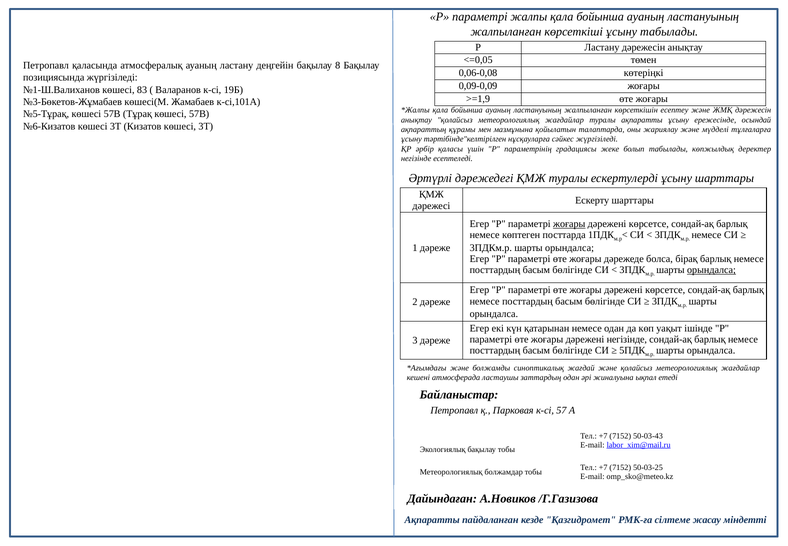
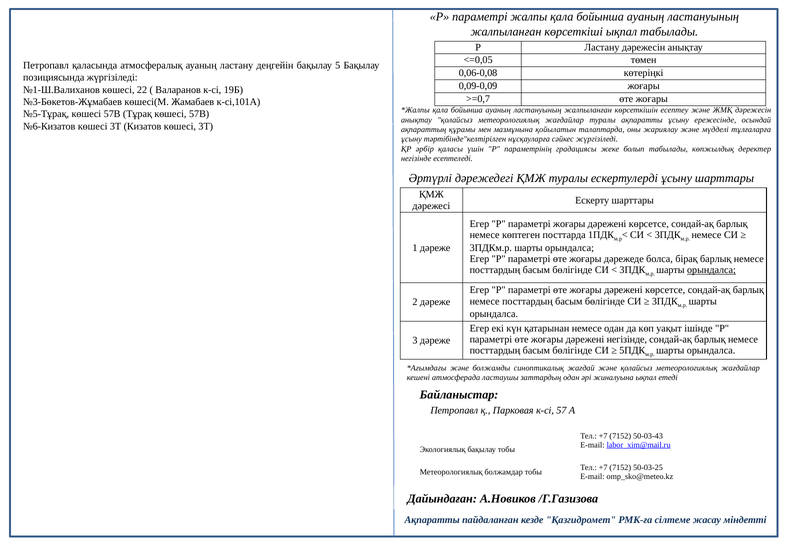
көрсеткіші ұсыну: ұсыну -> ықпал
8: 8 -> 5
83: 83 -> 22
>=1,9: >=1,9 -> >=0,7
жоғары at (569, 224) underline: present -> none
